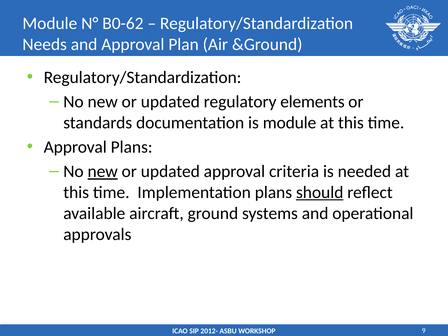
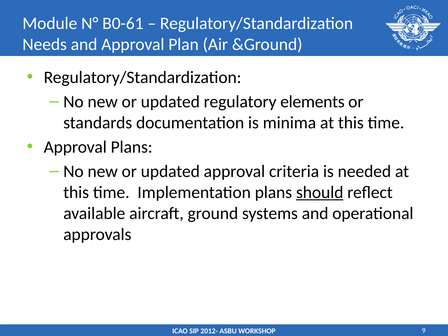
B0-62: B0-62 -> B0-61
is module: module -> minima
new at (103, 172) underline: present -> none
